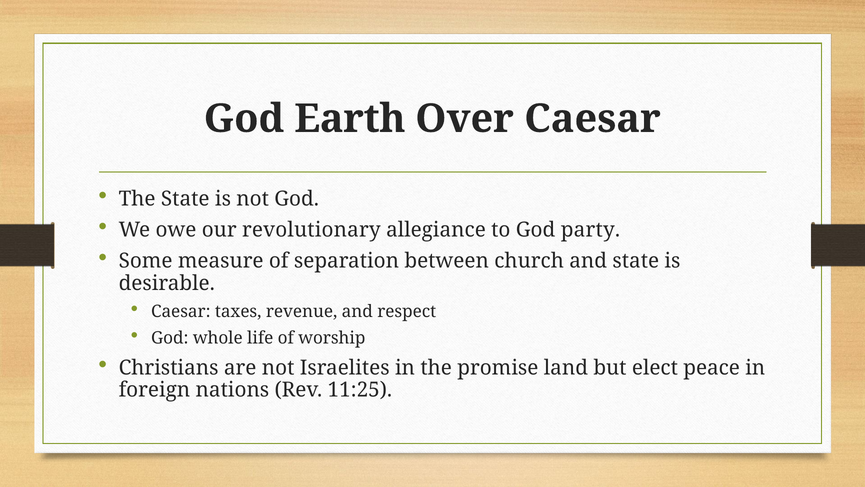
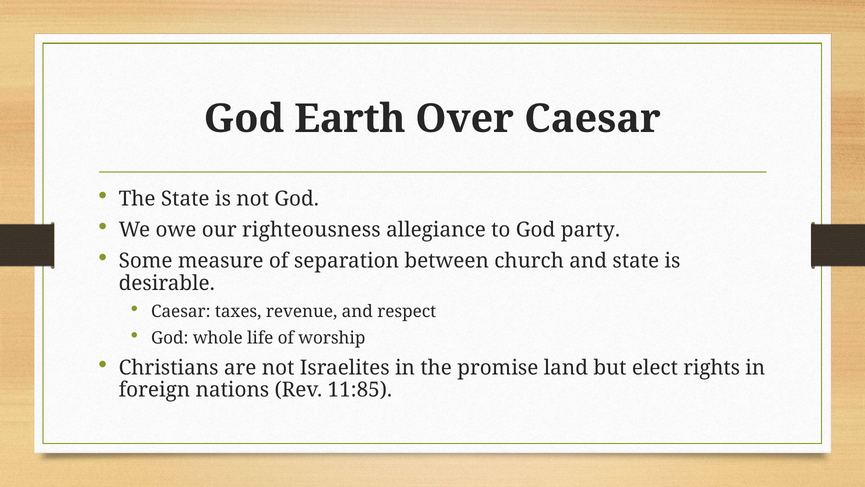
revolutionary: revolutionary -> righteousness
peace: peace -> rights
11:25: 11:25 -> 11:85
